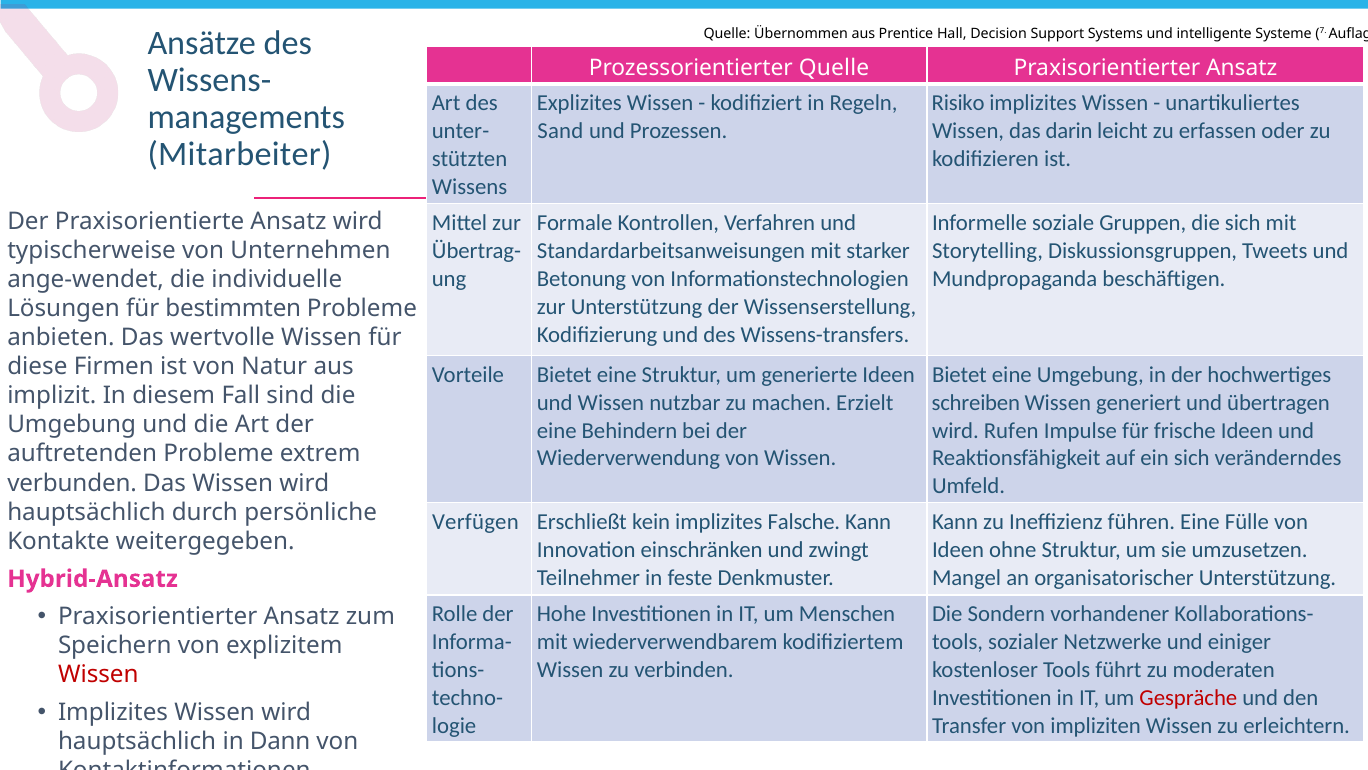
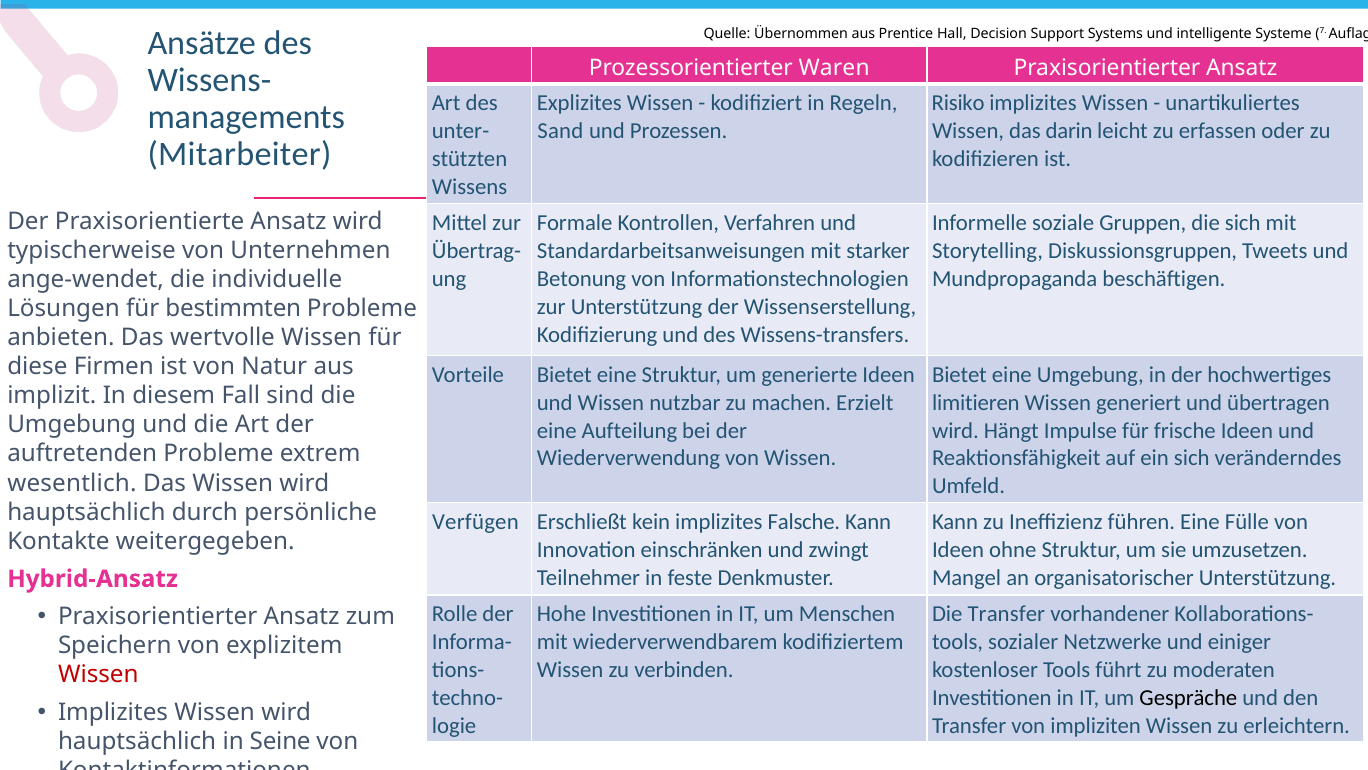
Prozessorientierter Quelle: Quelle -> Waren
schreiben: schreiben -> limitieren
Behindern: Behindern -> Aufteilung
Rufen: Rufen -> Hängt
verbunden: verbunden -> wesentlich
Die Sondern: Sondern -> Transfer
Gespräche colour: red -> black
Dann: Dann -> Seine
